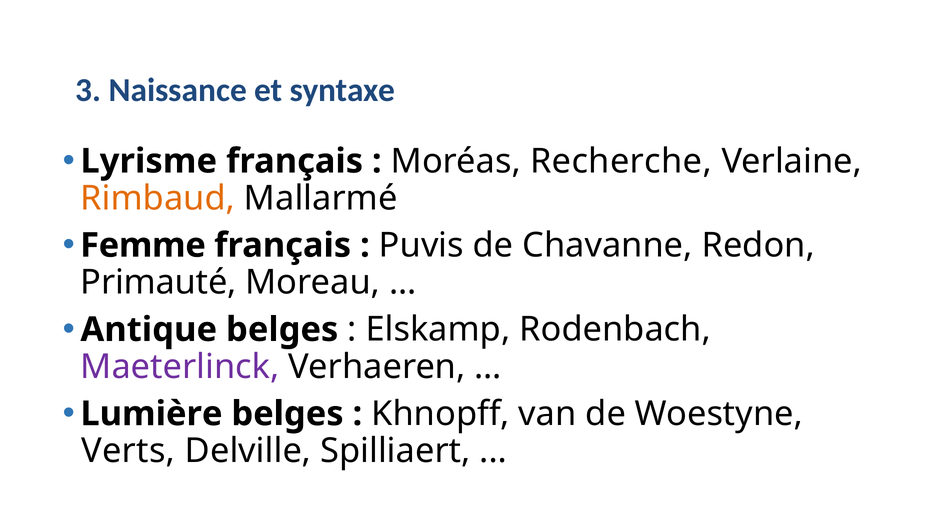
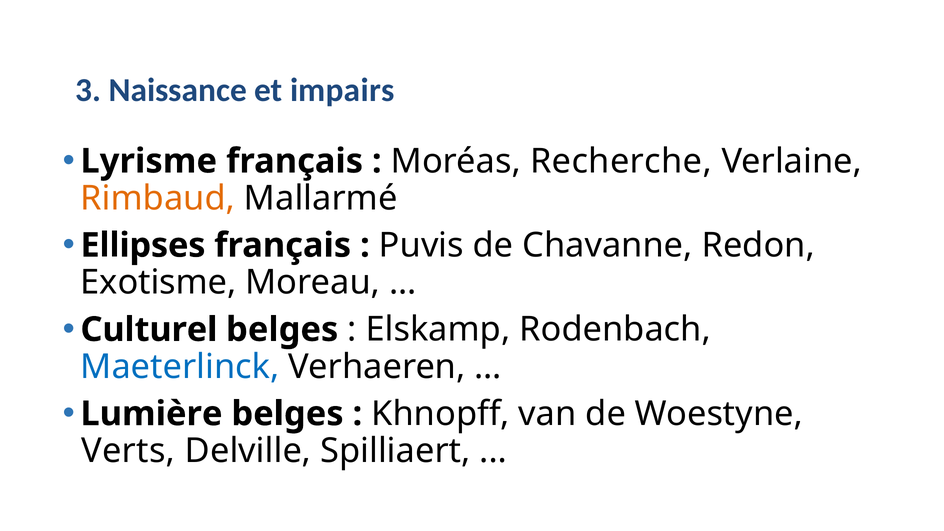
syntaxe: syntaxe -> impairs
Femme: Femme -> Ellipses
Primauté: Primauté -> Exotisme
Antique: Antique -> Culturel
Maeterlinck colour: purple -> blue
